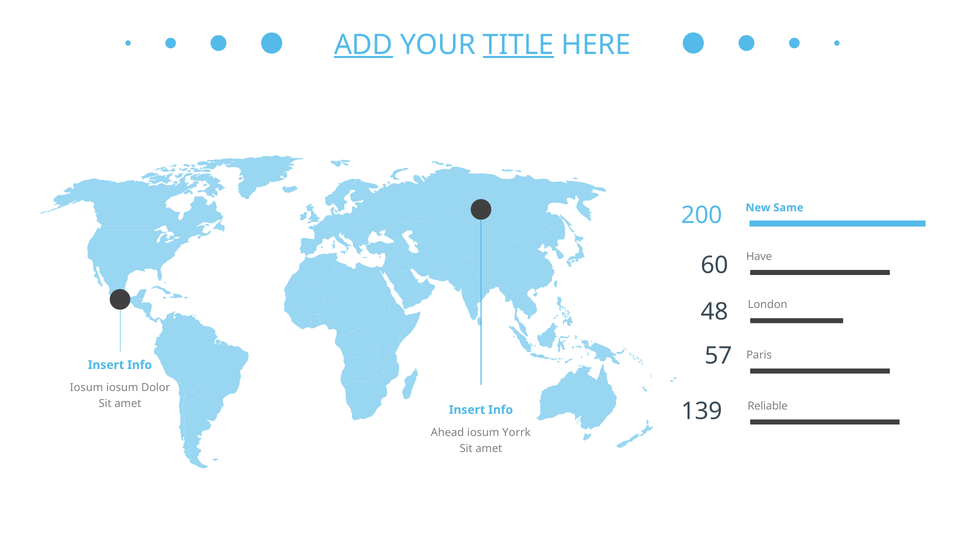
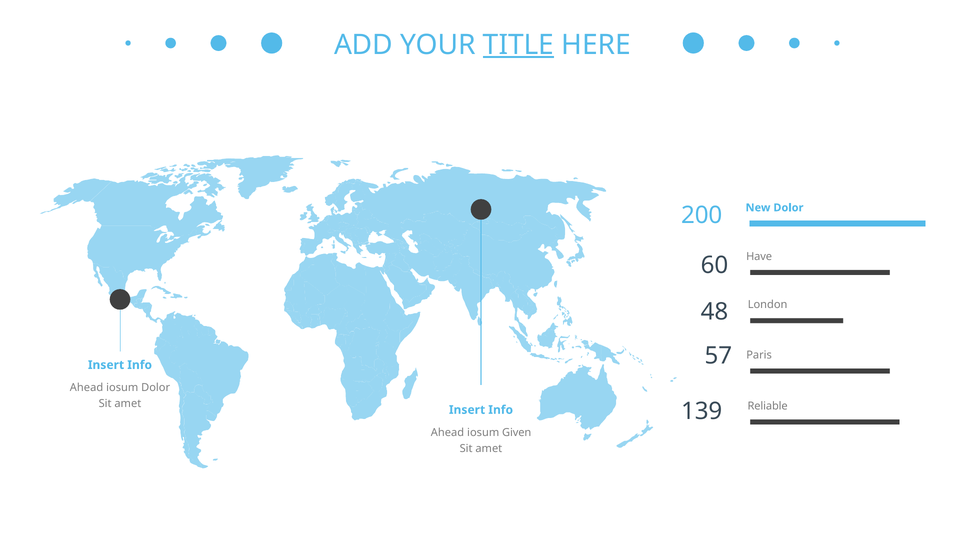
ADD underline: present -> none
New Same: Same -> Dolor
Iosum at (87, 387): Iosum -> Ahead
Yorrk: Yorrk -> Given
